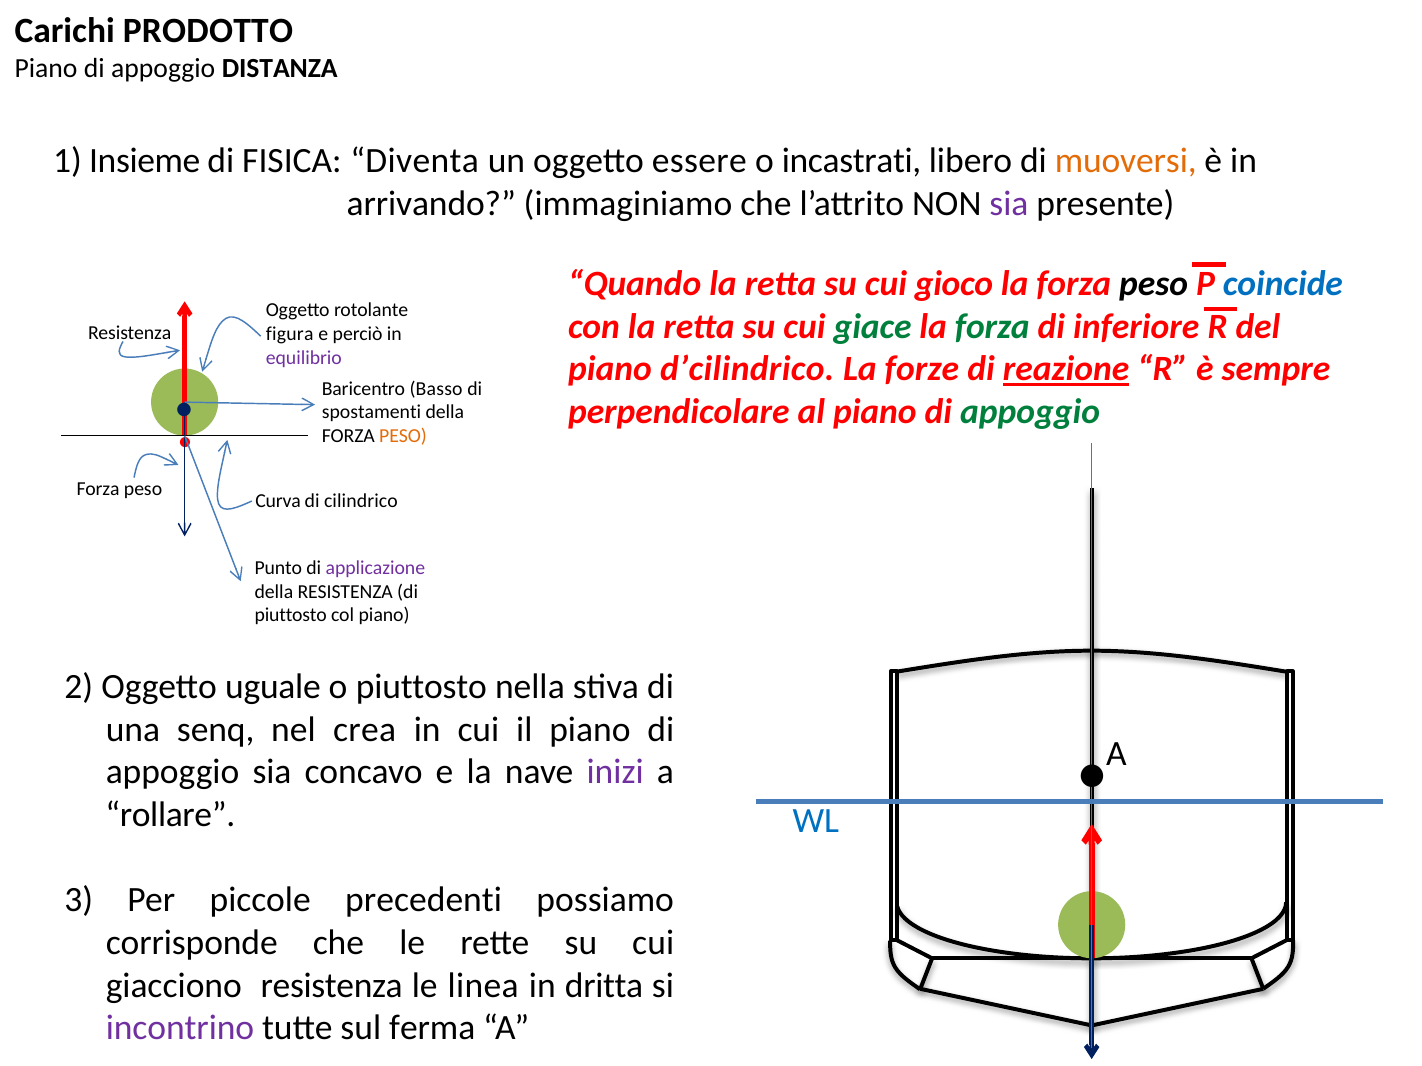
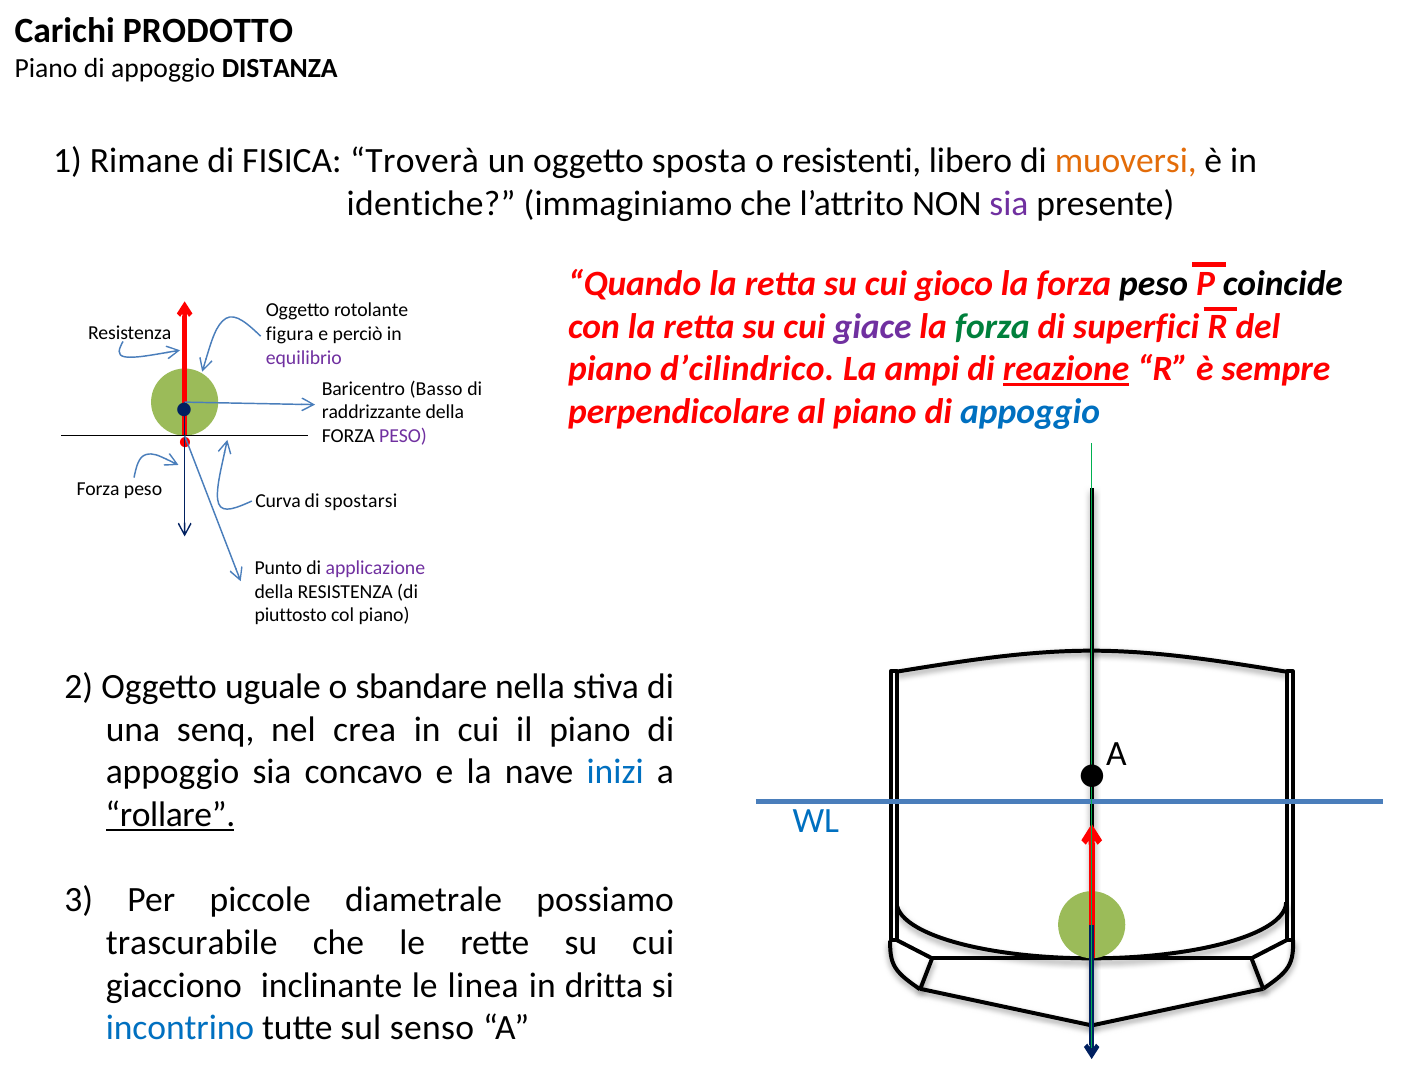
Insieme: Insieme -> Rimane
Diventa: Diventa -> Troverà
essere: essere -> sposta
incastrati: incastrati -> resistenti
arrivando: arrivando -> identiche
coincide colour: blue -> black
giace colour: green -> purple
inferiore: inferiore -> superfici
forze: forze -> ampi
appoggio at (1030, 412) colour: green -> blue
spostamenti: spostamenti -> raddrizzante
PESO at (403, 436) colour: orange -> purple
cilindrico: cilindrico -> spostarsi
o piuttosto: piuttosto -> sbandare
inizi colour: purple -> blue
rollare underline: none -> present
precedenti: precedenti -> diametrale
corrisponde: corrisponde -> trascurabile
giacciono resistenza: resistenza -> inclinante
incontrino colour: purple -> blue
ferma: ferma -> senso
